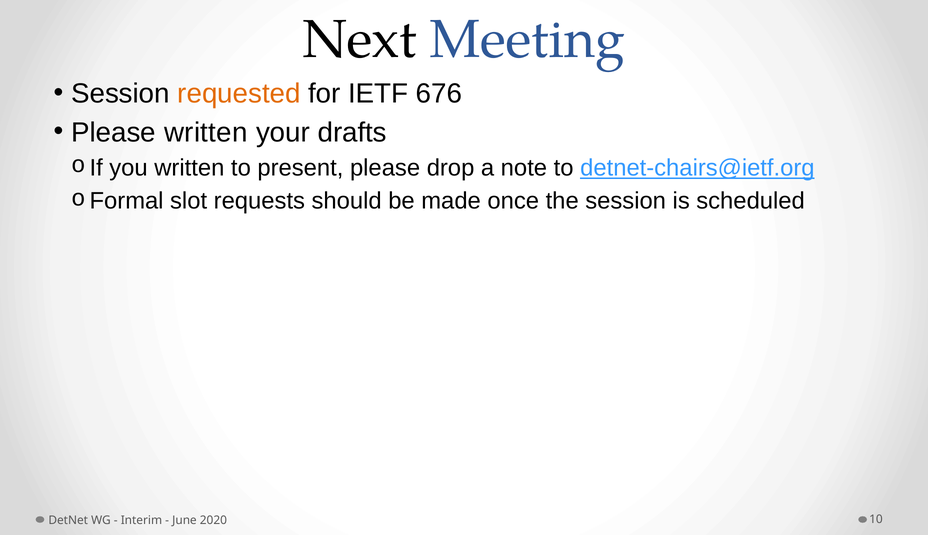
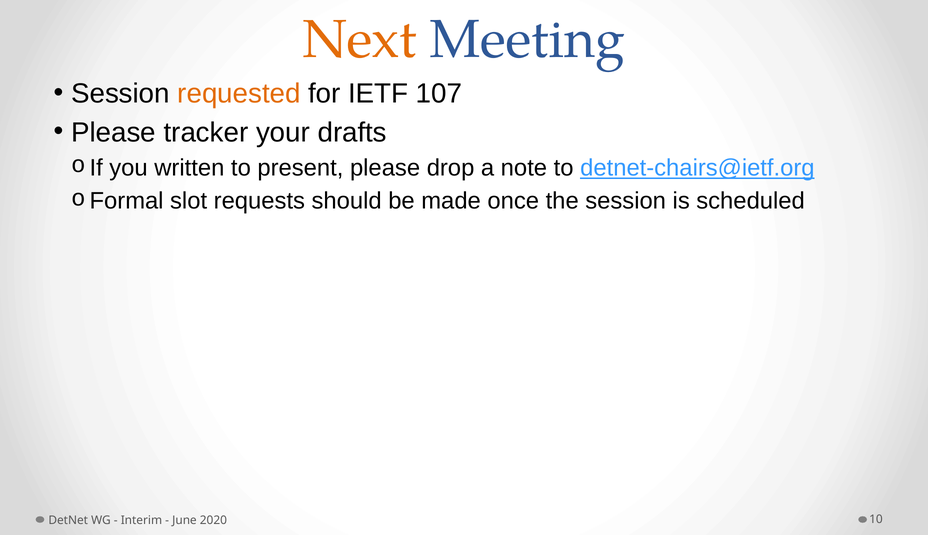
Next colour: black -> orange
676: 676 -> 107
Please written: written -> tracker
